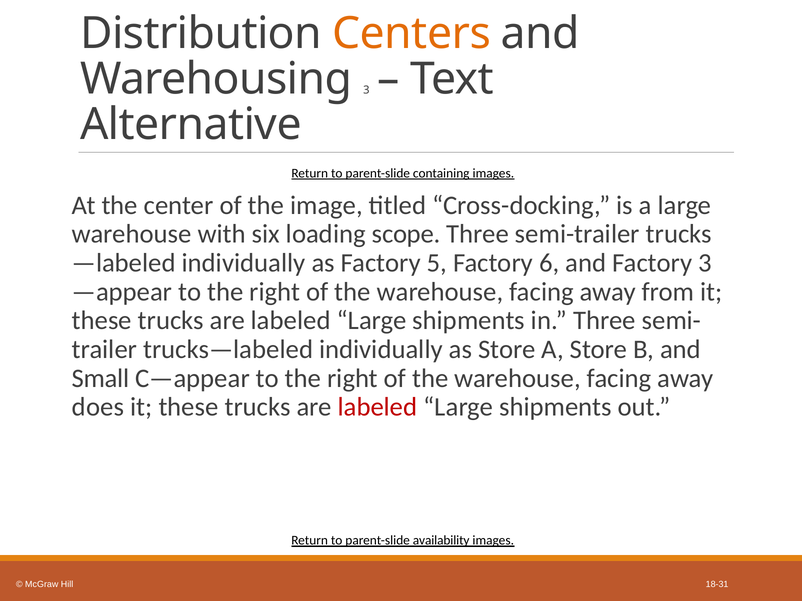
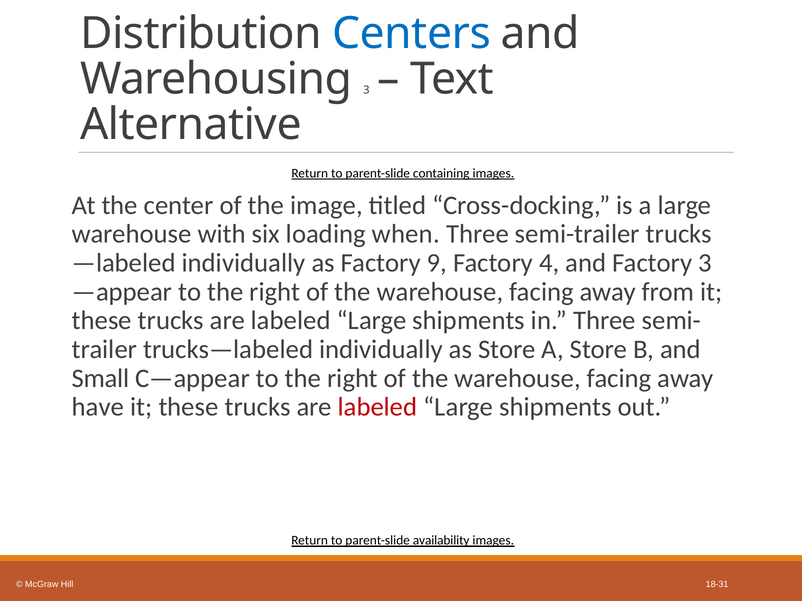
Centers colour: orange -> blue
scope: scope -> when
5: 5 -> 9
6: 6 -> 4
does: does -> have
